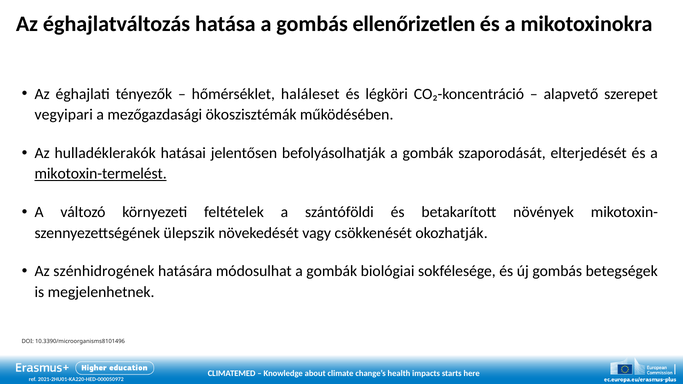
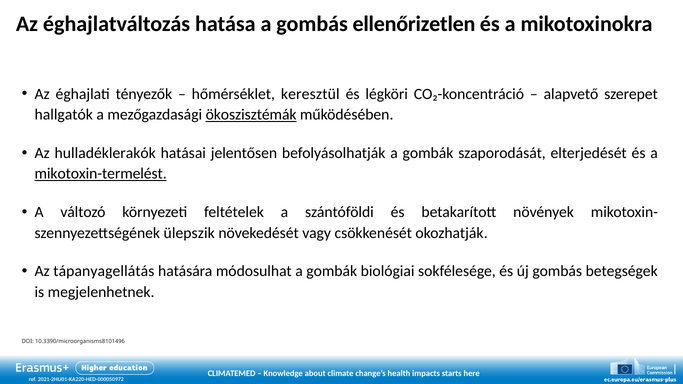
haláleset: haláleset -> keresztül
vegyipari: vegyipari -> hallgatók
ökoszisztémák underline: none -> present
szénhidrogének: szénhidrogének -> tápanyagellátás
